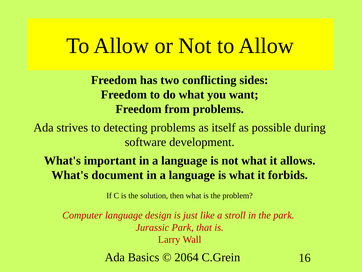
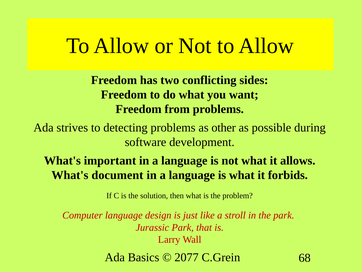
itself: itself -> other
2064: 2064 -> 2077
16: 16 -> 68
